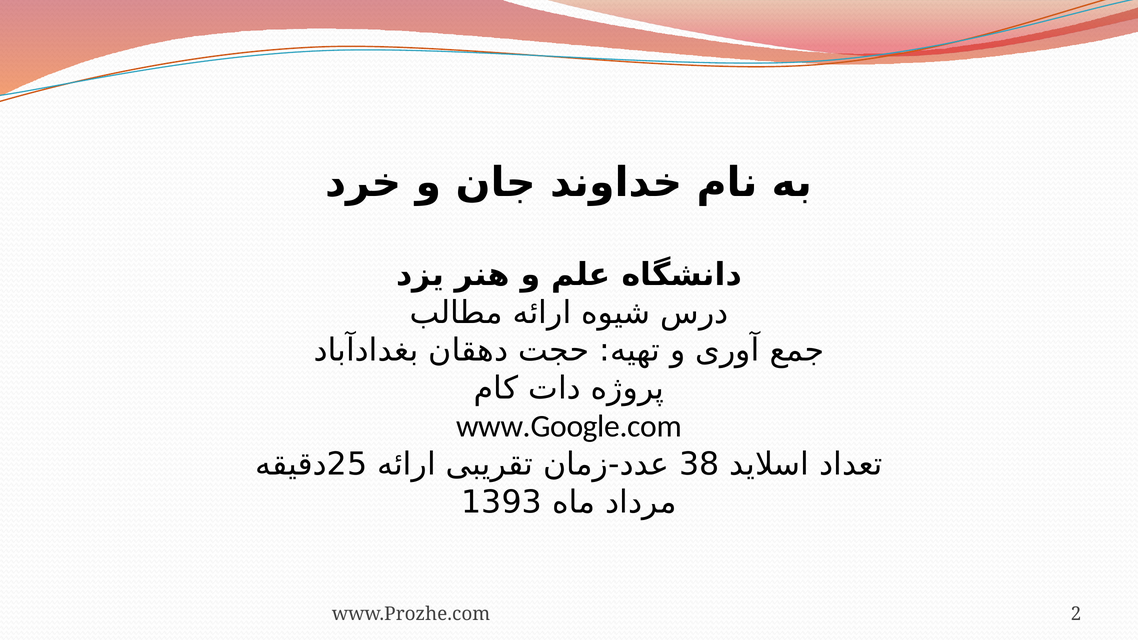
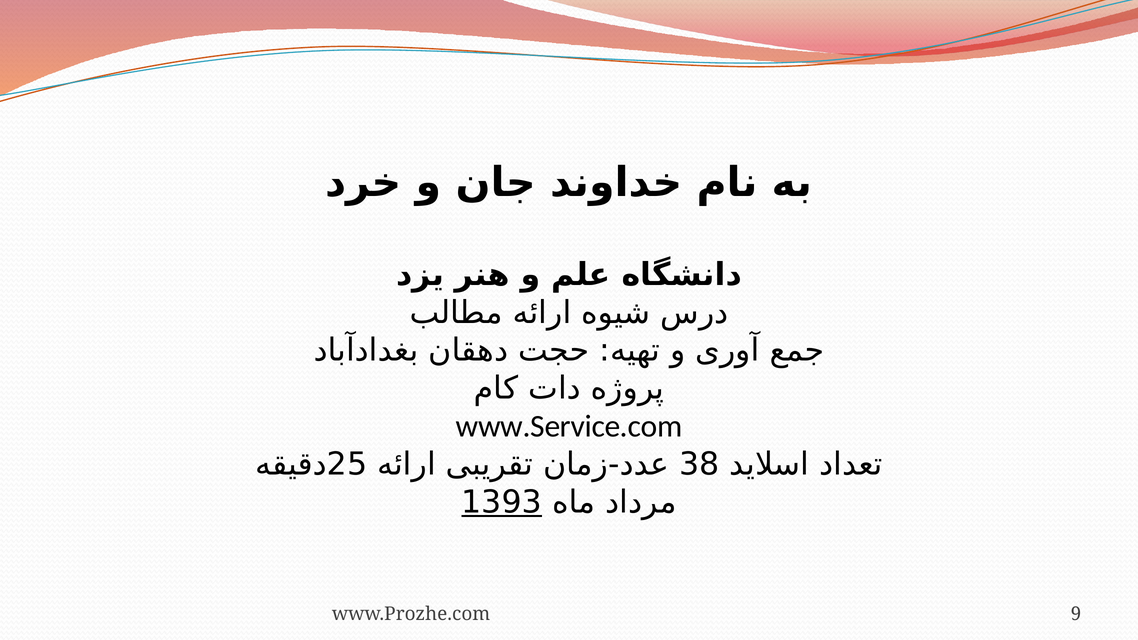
www.Google.com: www.Google.com -> www.Service.com
1393 underline: none -> present
2: 2 -> 9
